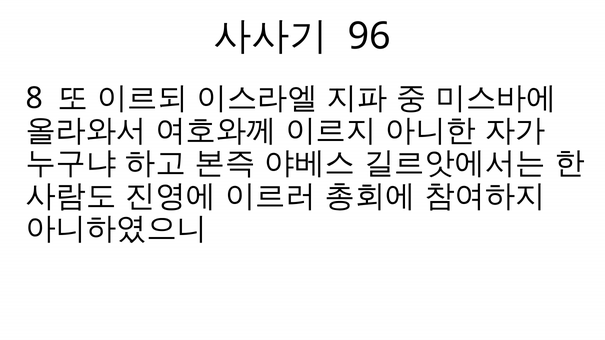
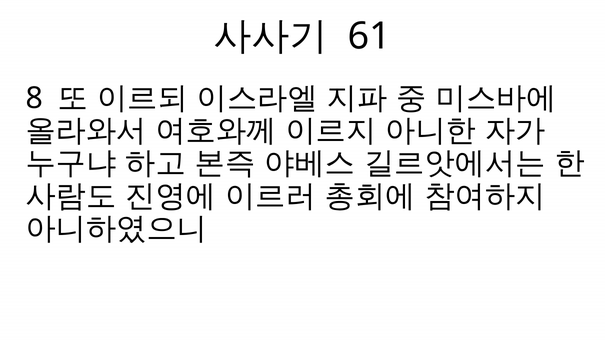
96: 96 -> 61
